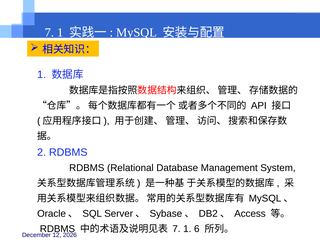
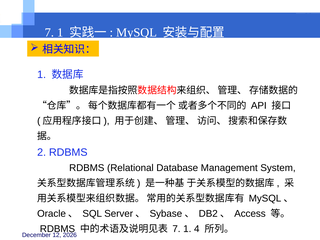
6: 6 -> 4
